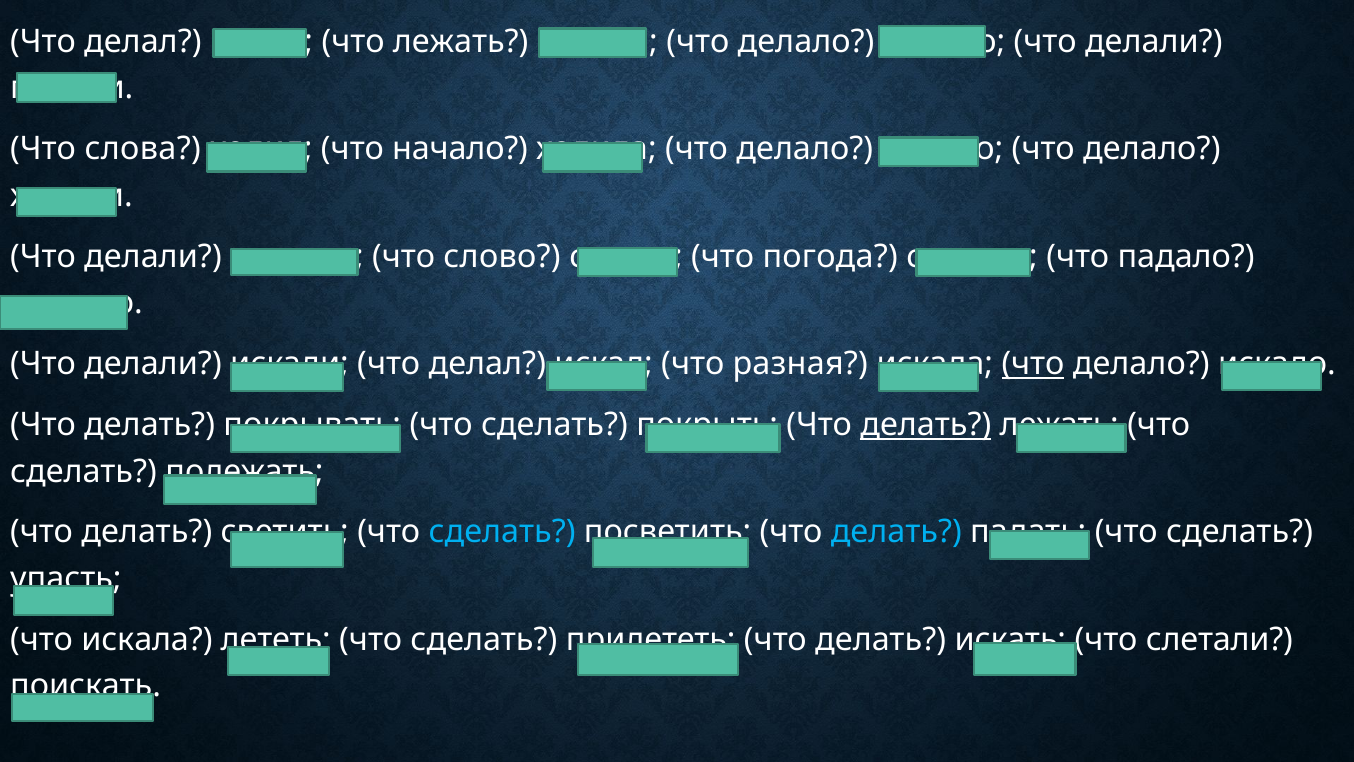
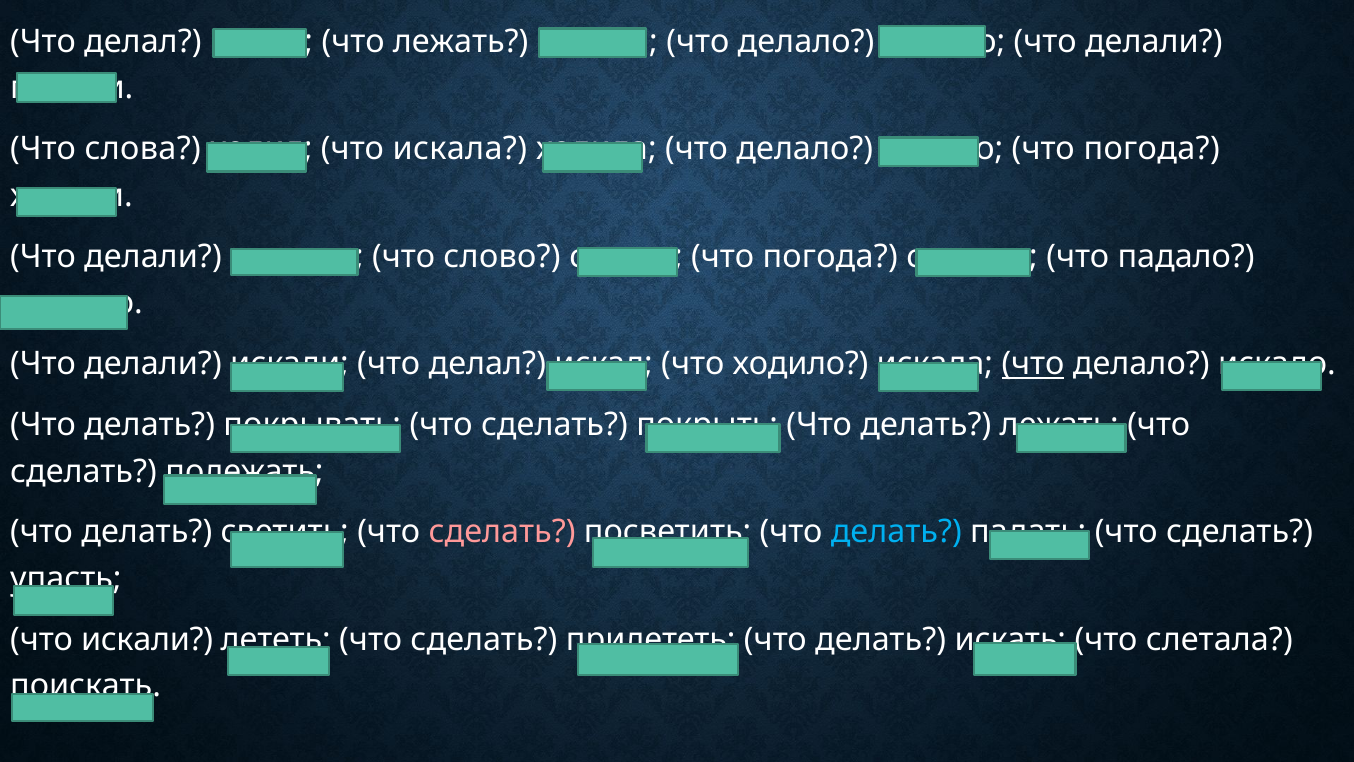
что начало: начало -> искала
делало at (1152, 149): делало -> погода
что разная: разная -> ходило
делать at (926, 424) underline: present -> none
сделать at (502, 532) colour: light blue -> pink
что искала: искала -> искали
что слетали: слетали -> слетала
